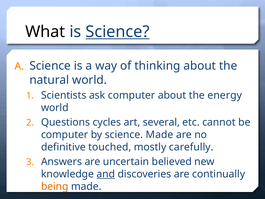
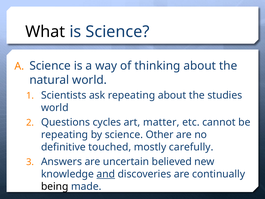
Science at (117, 32) underline: present -> none
ask computer: computer -> repeating
energy: energy -> studies
several: several -> matter
computer at (65, 135): computer -> repeating
science Made: Made -> Other
being colour: orange -> black
